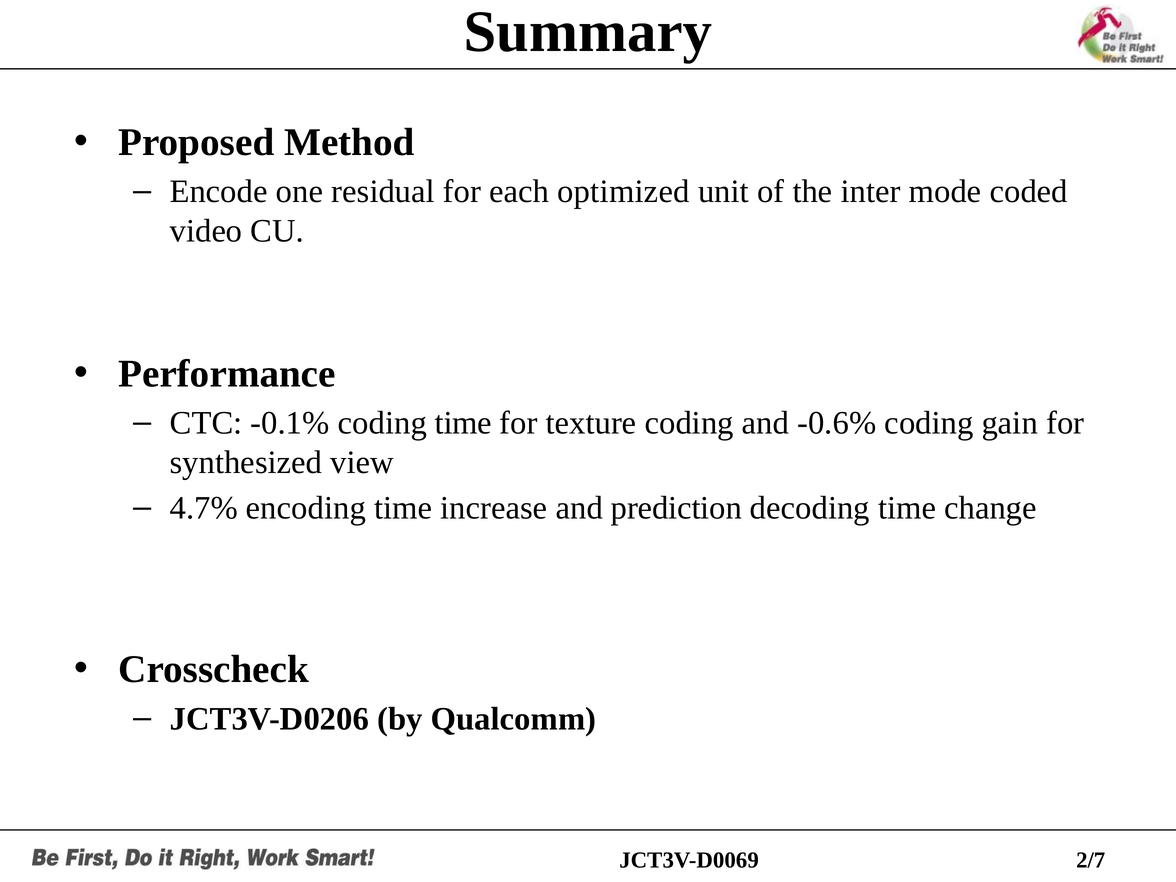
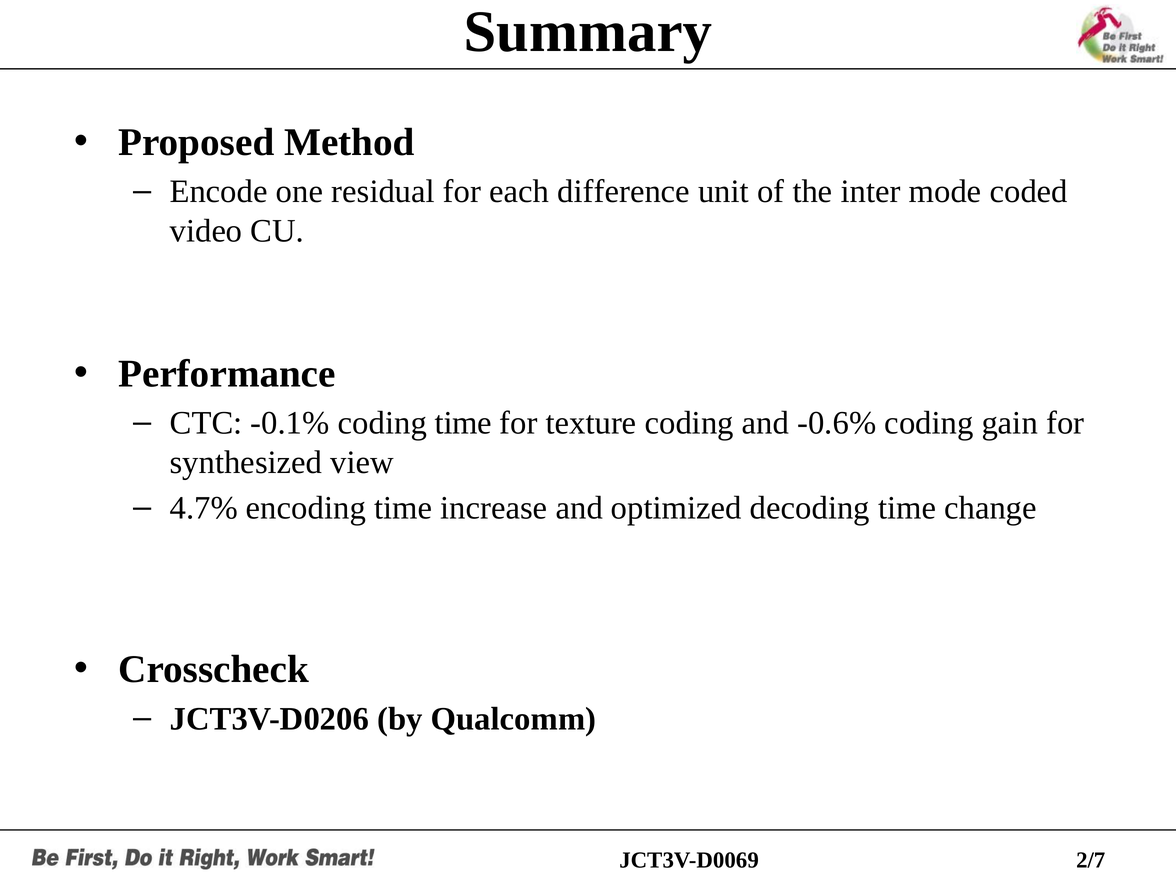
optimized: optimized -> difference
prediction: prediction -> optimized
